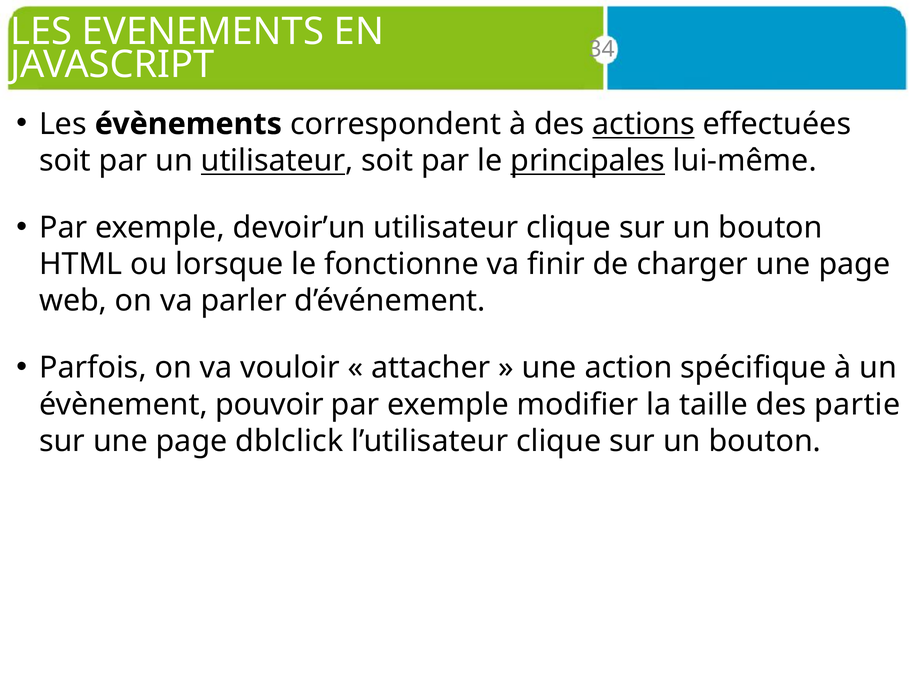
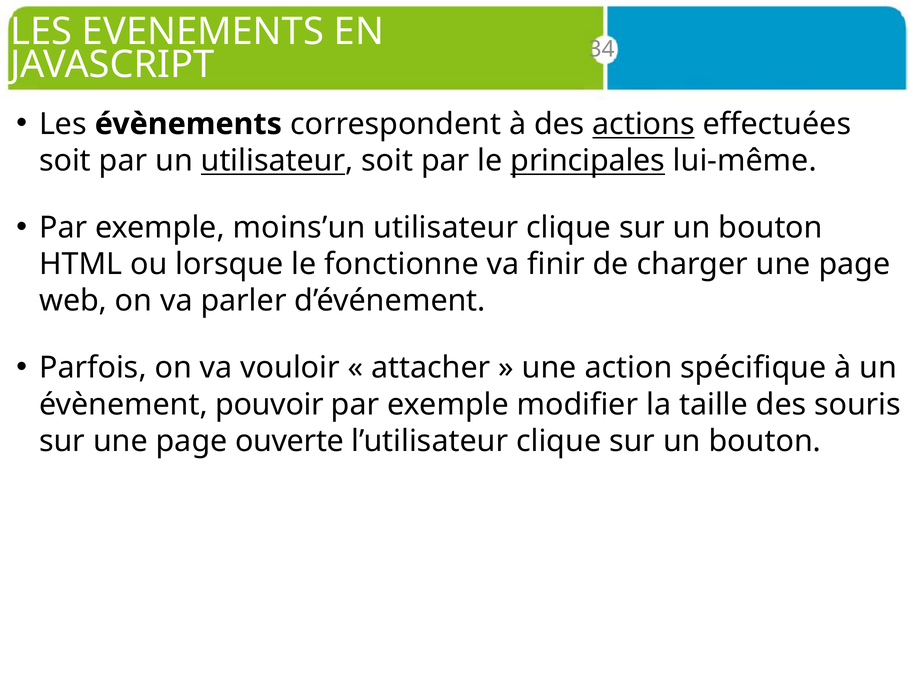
devoir’un: devoir’un -> moins’un
partie: partie -> souris
dblclick: dblclick -> ouverte
